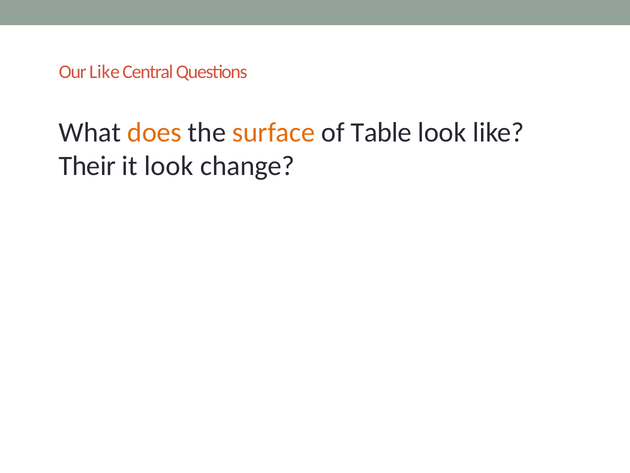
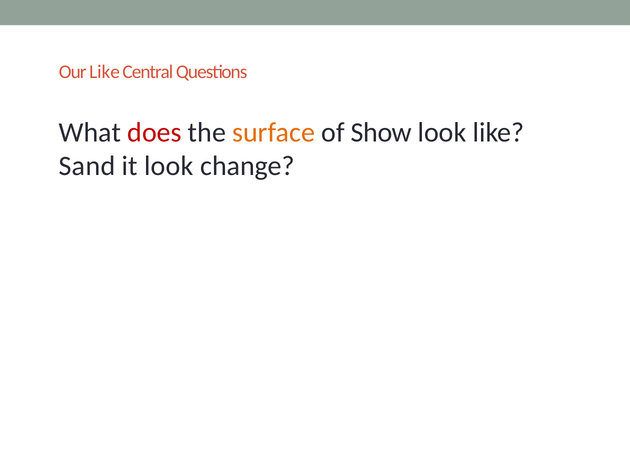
does colour: orange -> red
Table: Table -> Show
Their: Their -> Sand
